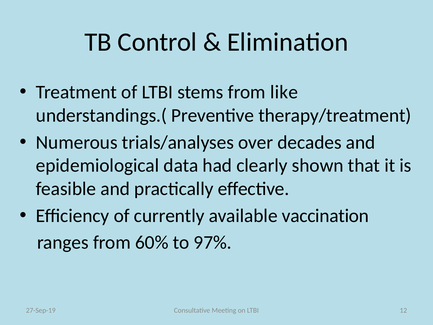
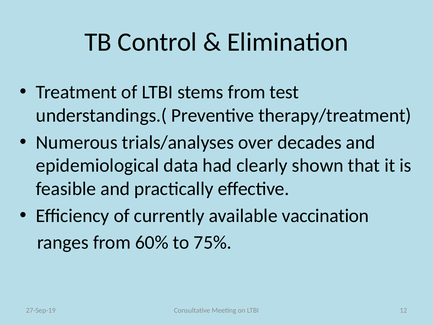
like: like -> test
97%: 97% -> 75%
